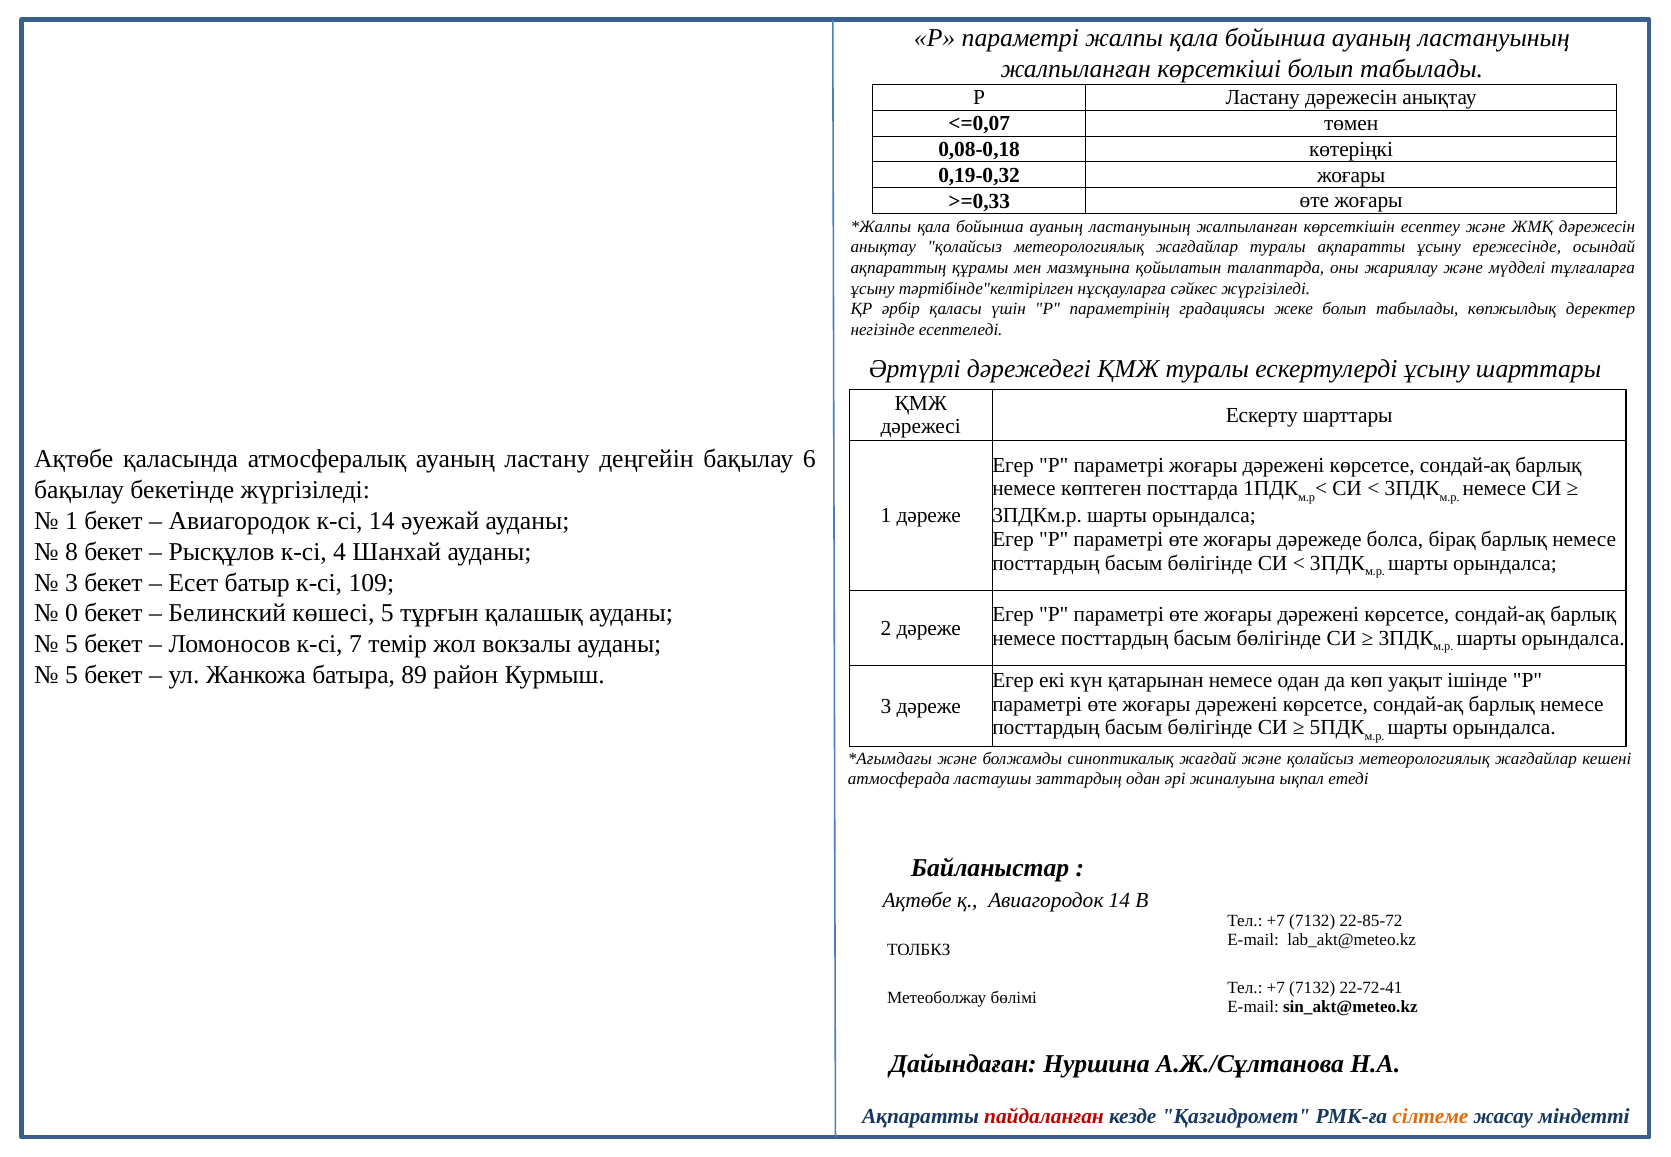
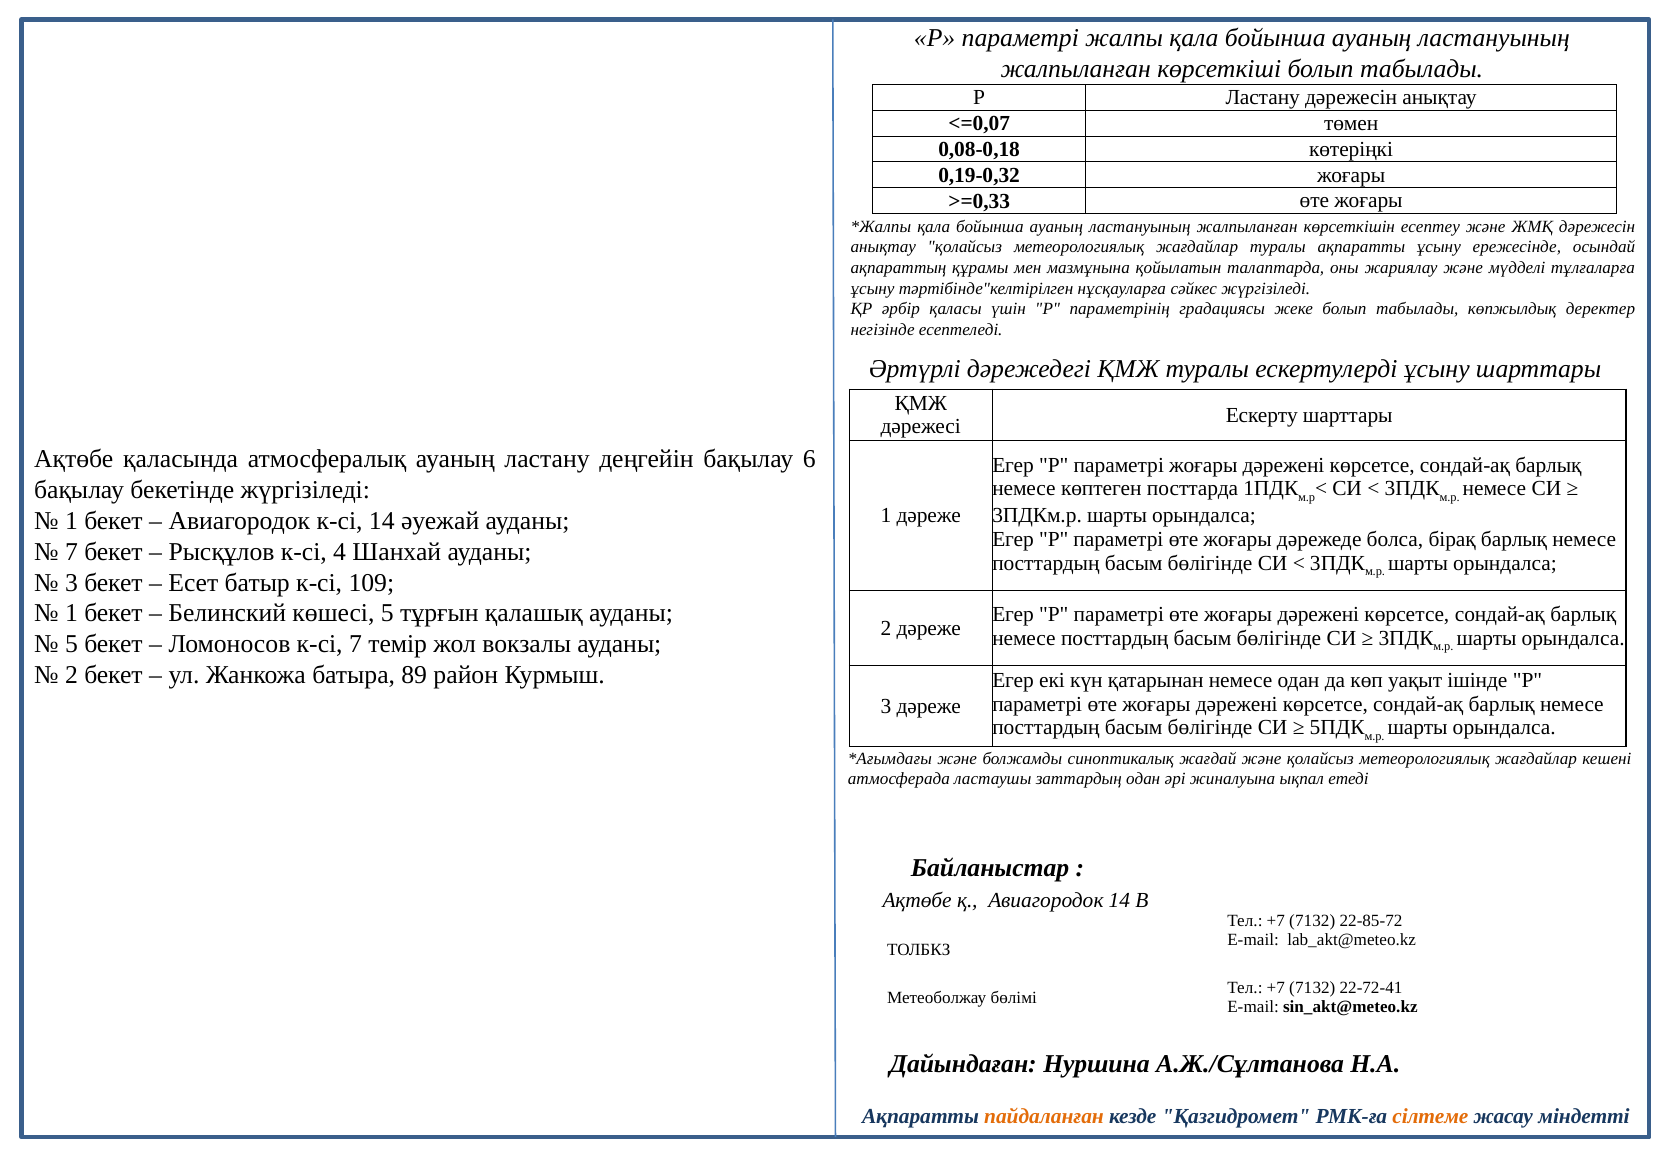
8 at (71, 552): 8 -> 7
0 at (71, 613): 0 -> 1
5 at (71, 675): 5 -> 2
пайдаланған colour: red -> orange
